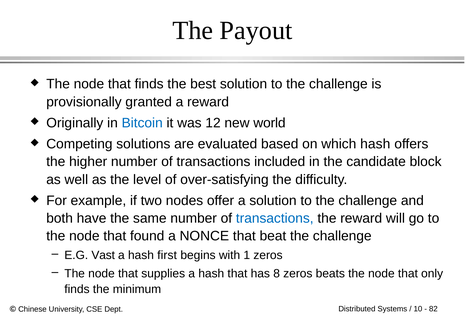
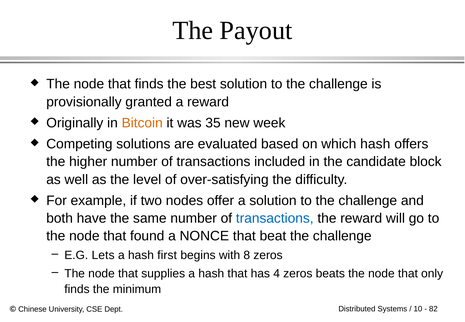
Bitcoin colour: blue -> orange
12: 12 -> 35
world: world -> week
Vast: Vast -> Lets
1: 1 -> 8
8: 8 -> 4
